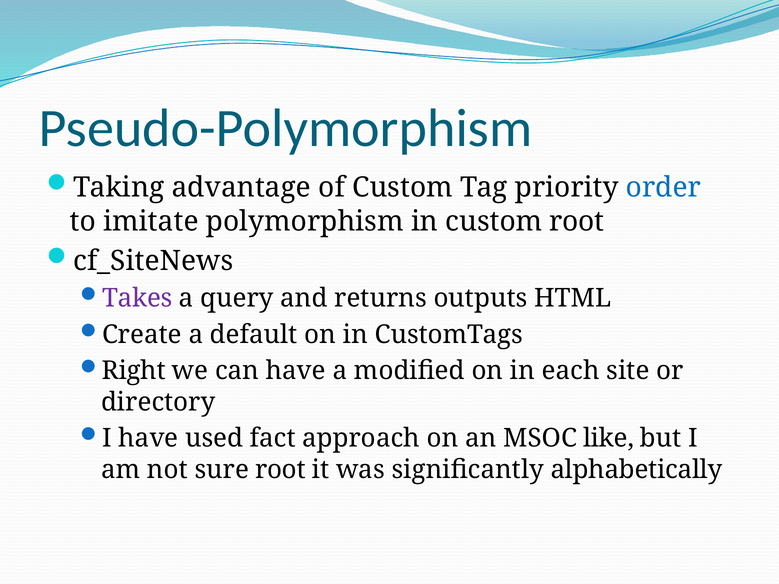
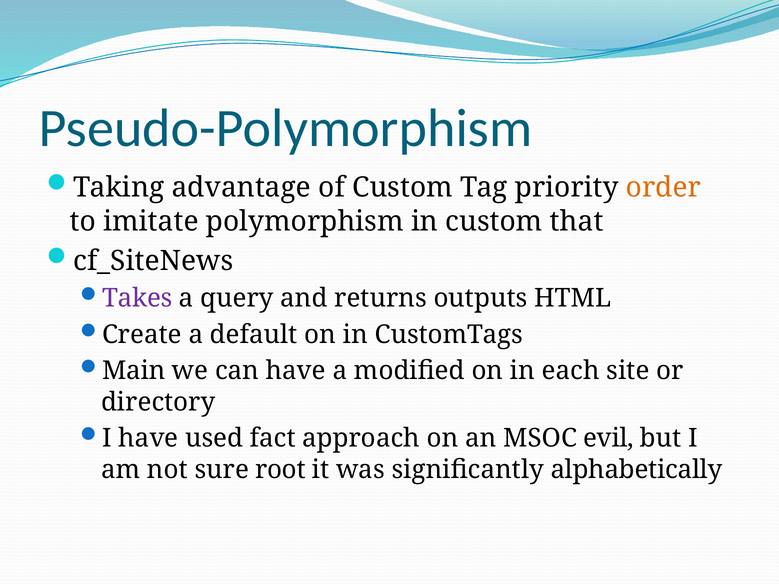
order colour: blue -> orange
custom root: root -> that
Right: Right -> Main
like: like -> evil
